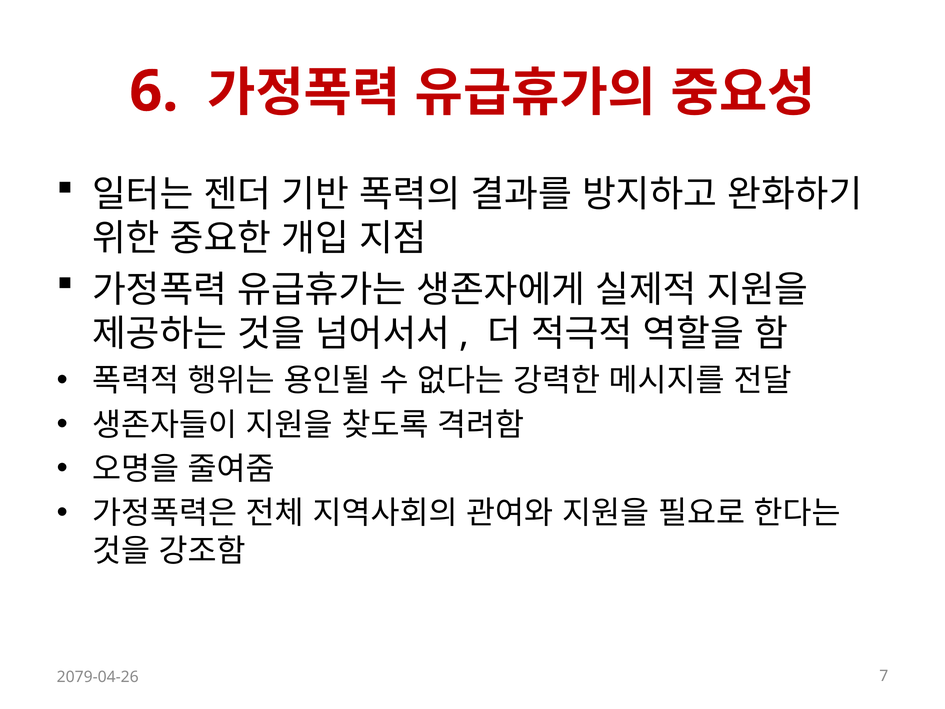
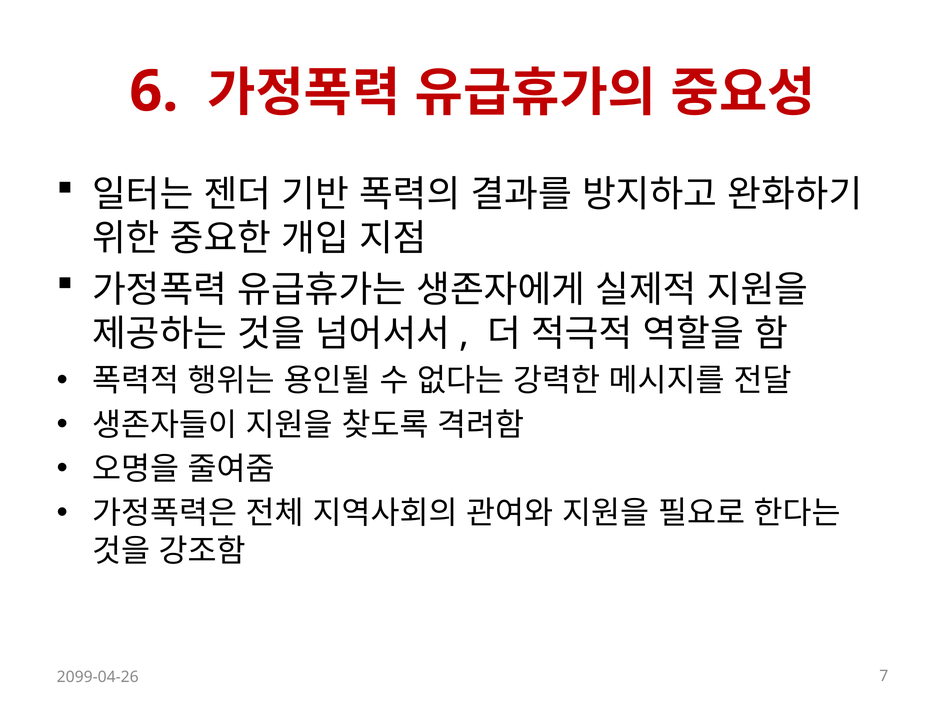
2079-04-26: 2079-04-26 -> 2099-04-26
